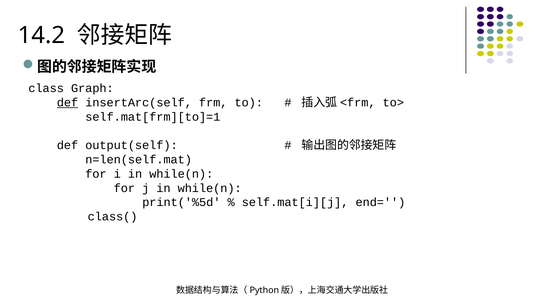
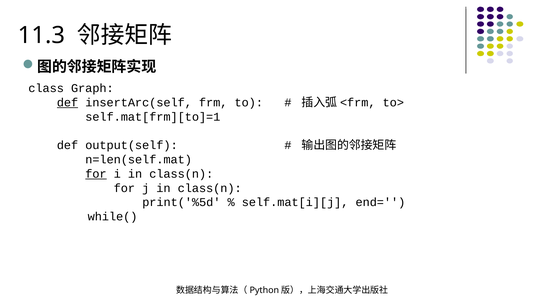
14.2: 14.2 -> 11.3
for at (96, 174) underline: none -> present
i in while(n: while(n -> class(n
j in while(n: while(n -> class(n
class(: class( -> while(
